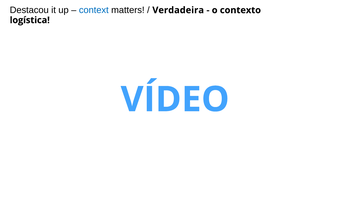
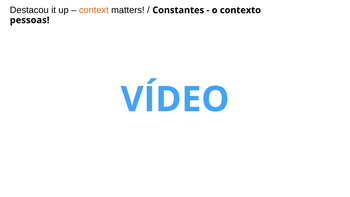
context colour: blue -> orange
Verdadeira: Verdadeira -> Constantes
logística: logística -> pessoas
